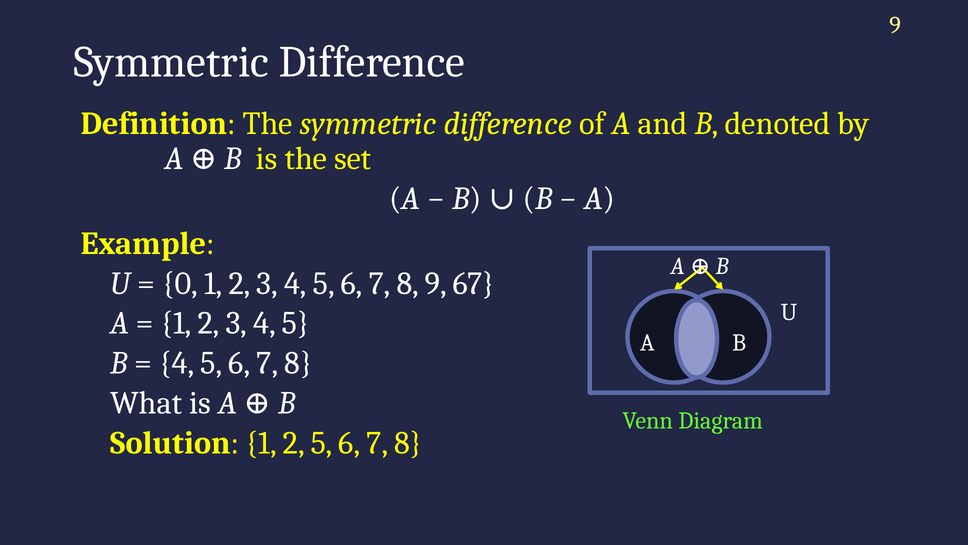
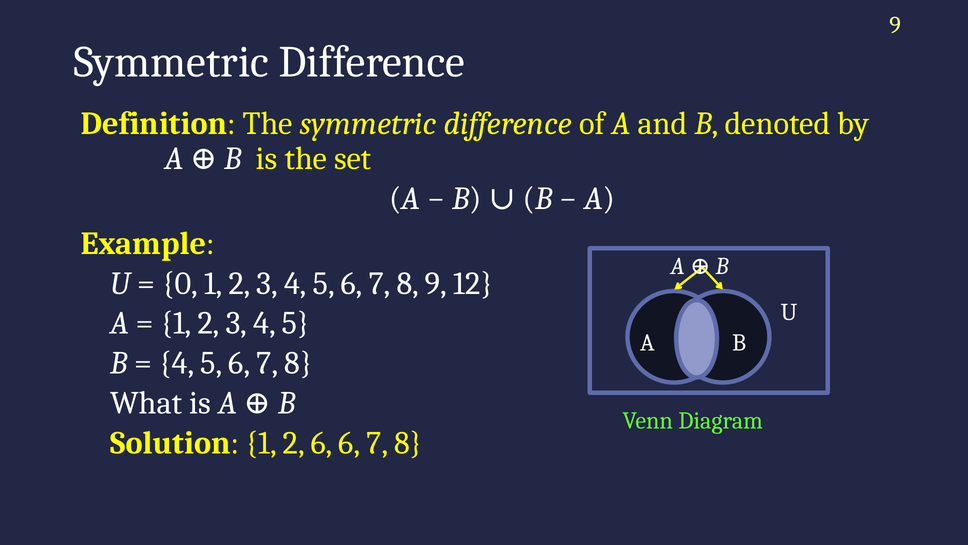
67: 67 -> 12
2 5: 5 -> 6
